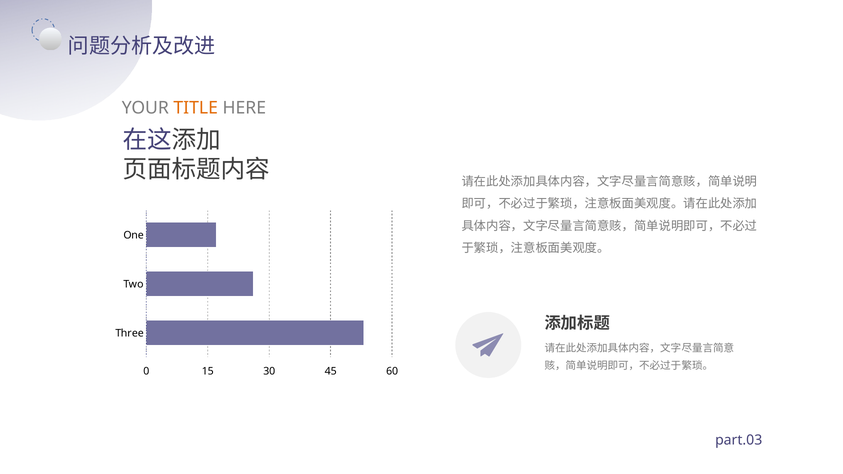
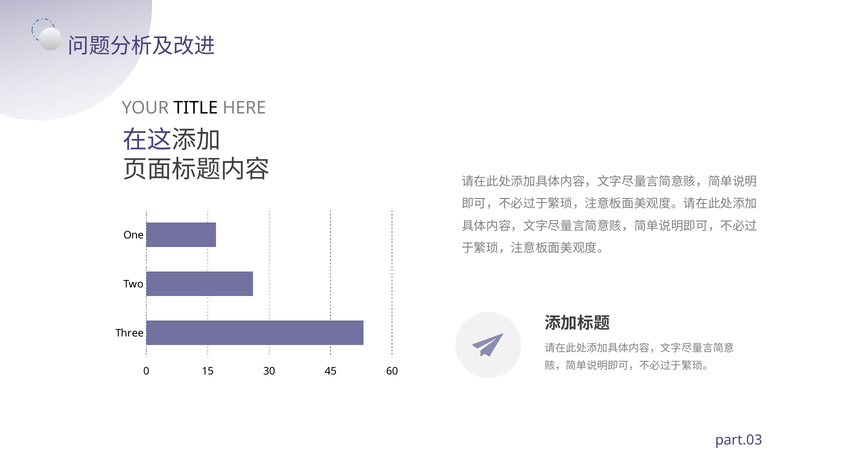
TITLE colour: orange -> black
